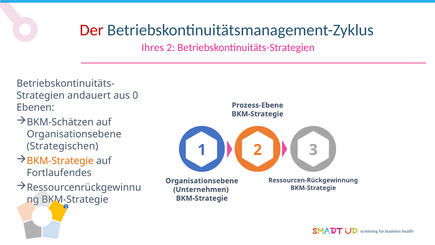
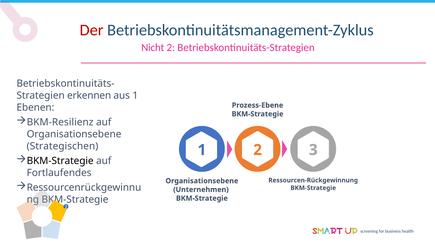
Ihres: Ihres -> Nicht
andauert: andauert -> erkennen
aus 0: 0 -> 1
BKM-Schätzen: BKM-Schätzen -> BKM-Resilienz
BKM-Strategie at (60, 161) colour: orange -> black
